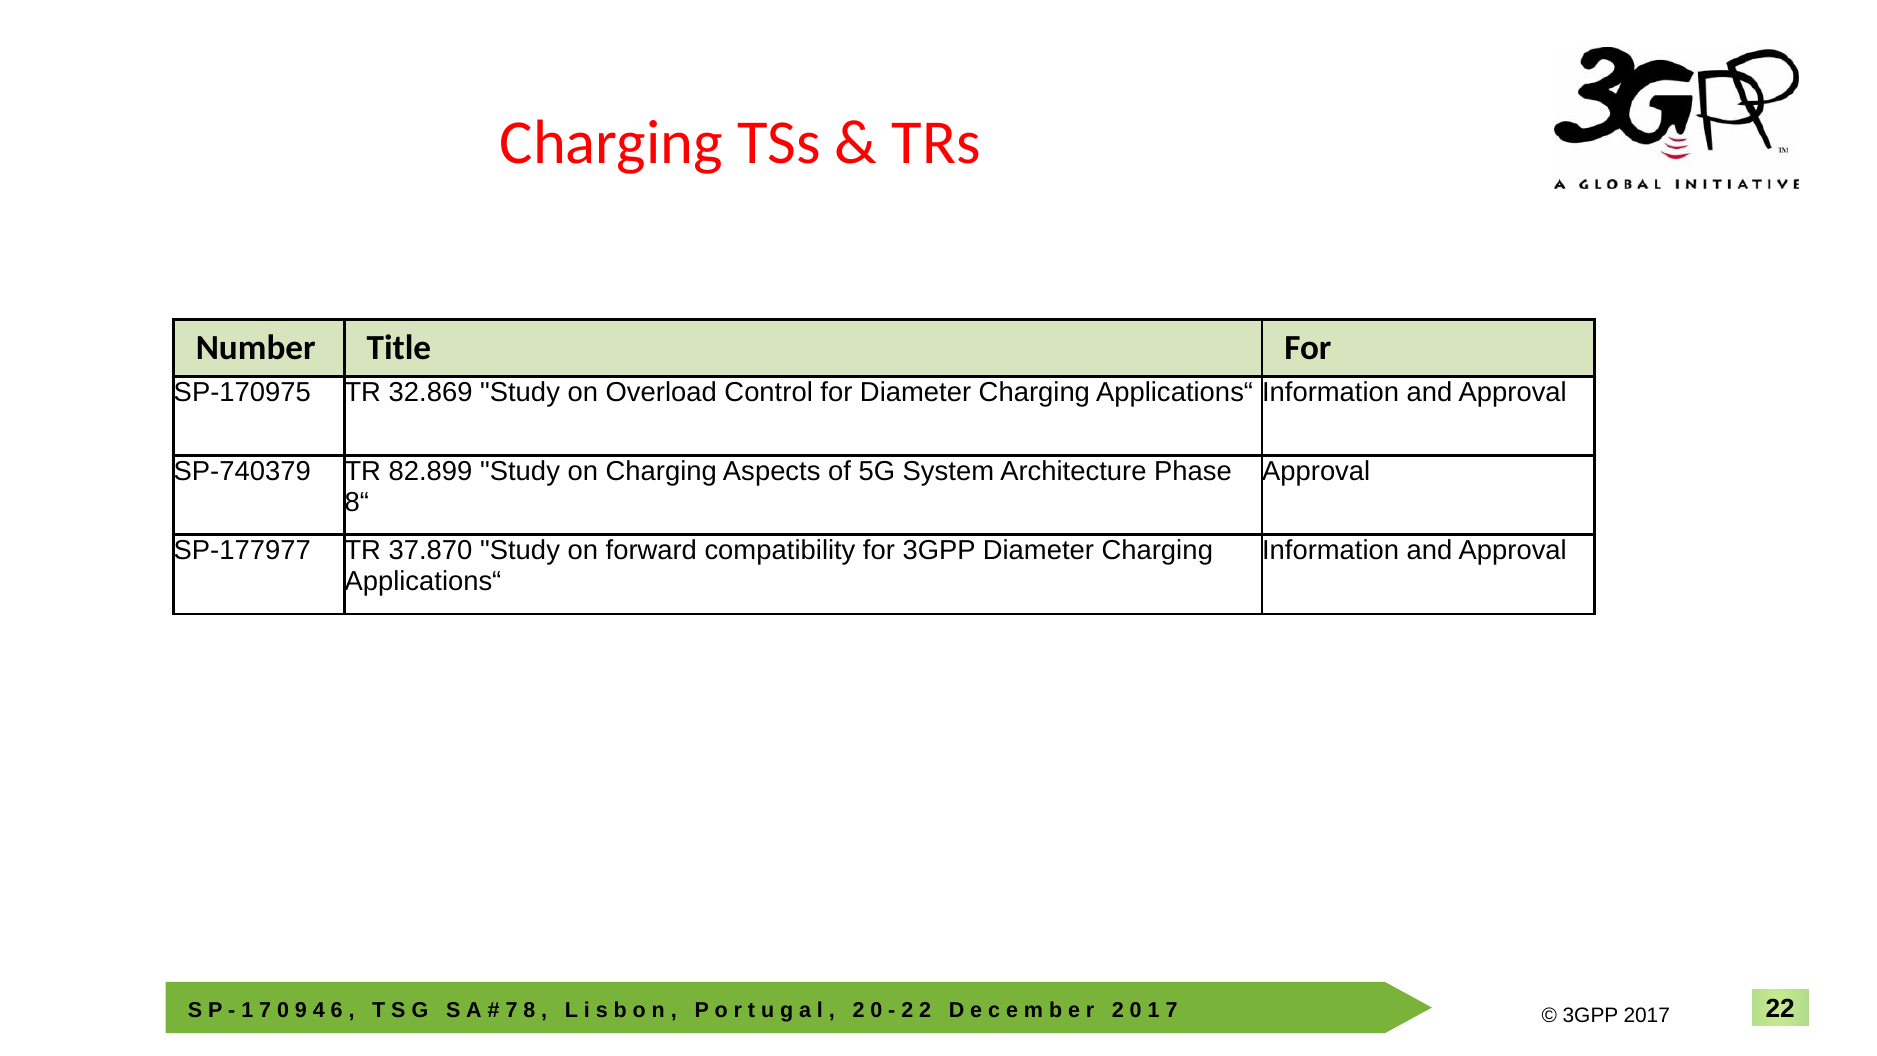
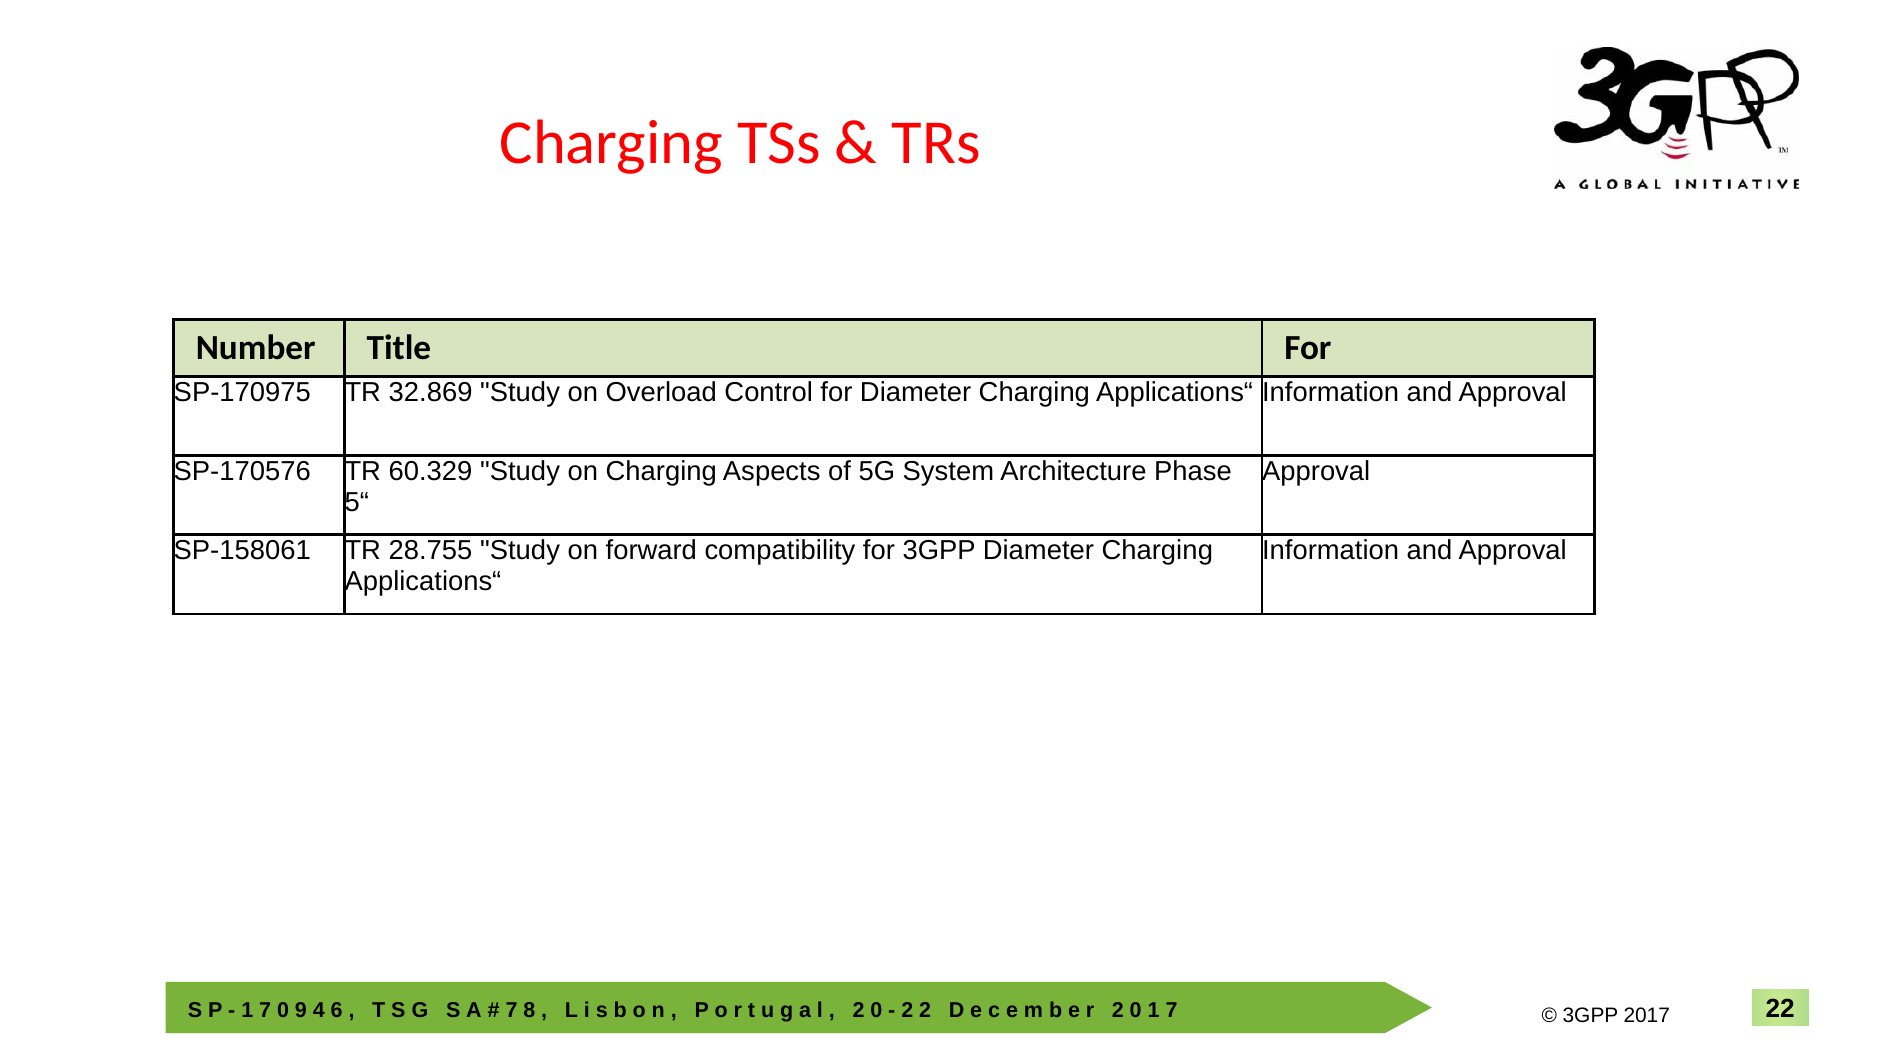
SP-740379: SP-740379 -> SP-170576
82.899: 82.899 -> 60.329
8“: 8“ -> 5“
SP-177977: SP-177977 -> SP-158061
37.870: 37.870 -> 28.755
